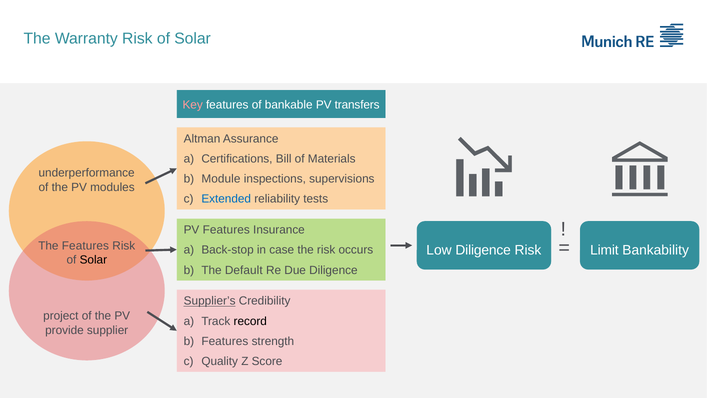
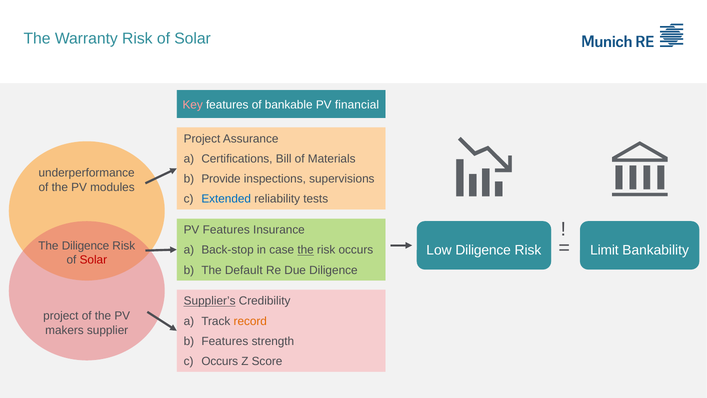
transfers: transfers -> financial
Altman at (202, 139): Altman -> Project
Module: Module -> Provide
The Features: Features -> Diligence
the at (306, 250) underline: none -> present
Solar at (93, 260) colour: black -> red
record colour: black -> orange
provide: provide -> makers
Quality at (220, 361): Quality -> Occurs
